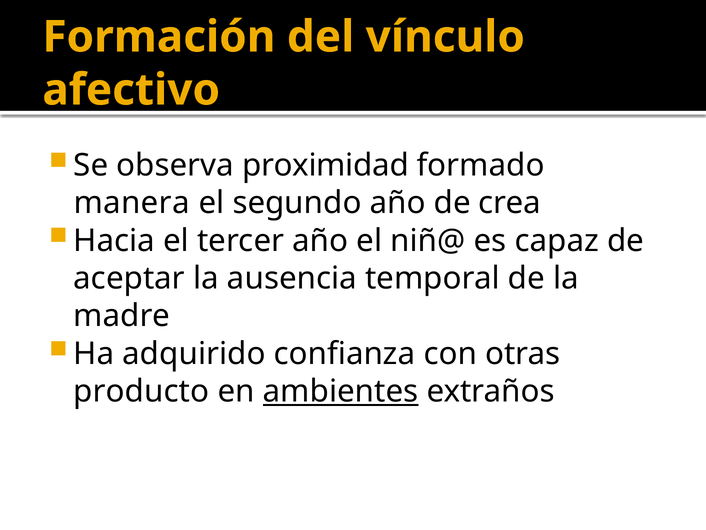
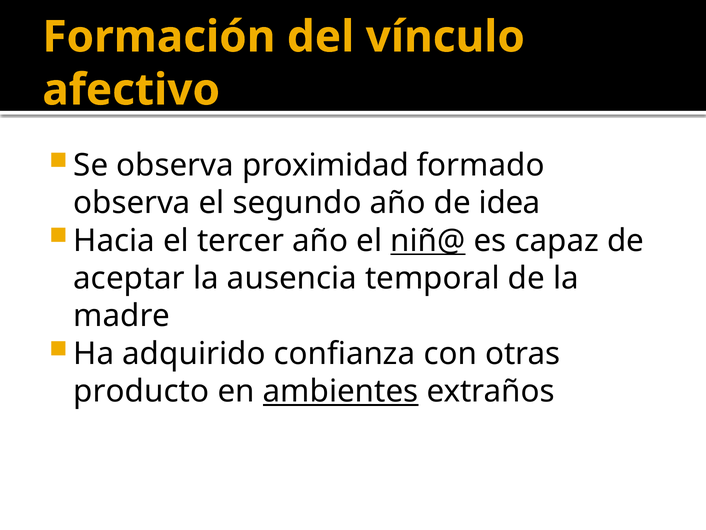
manera at (132, 203): manera -> observa
crea: crea -> idea
niñ@ underline: none -> present
